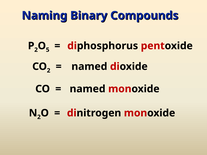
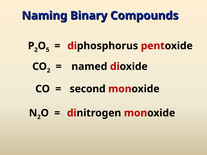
named at (88, 89): named -> second
